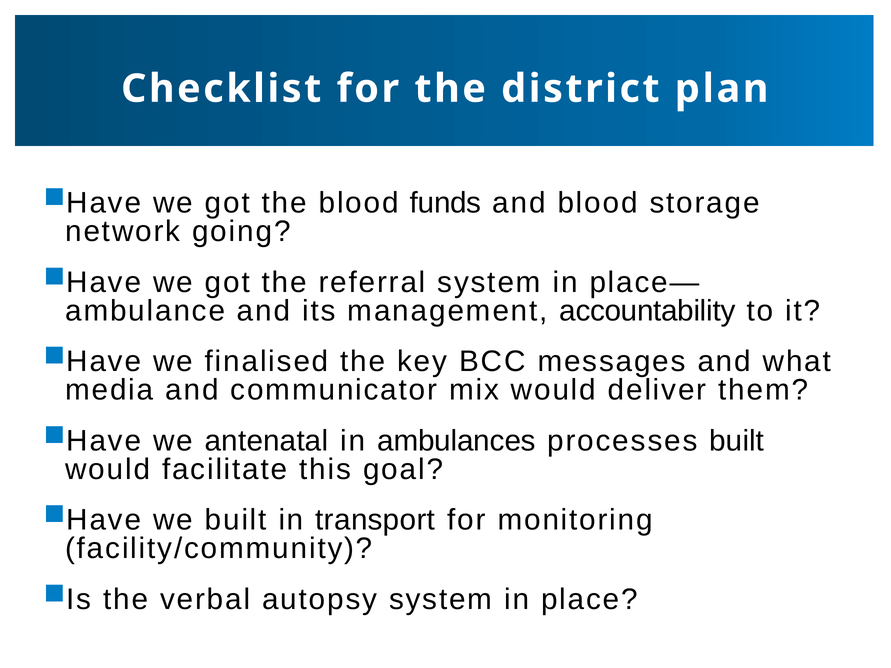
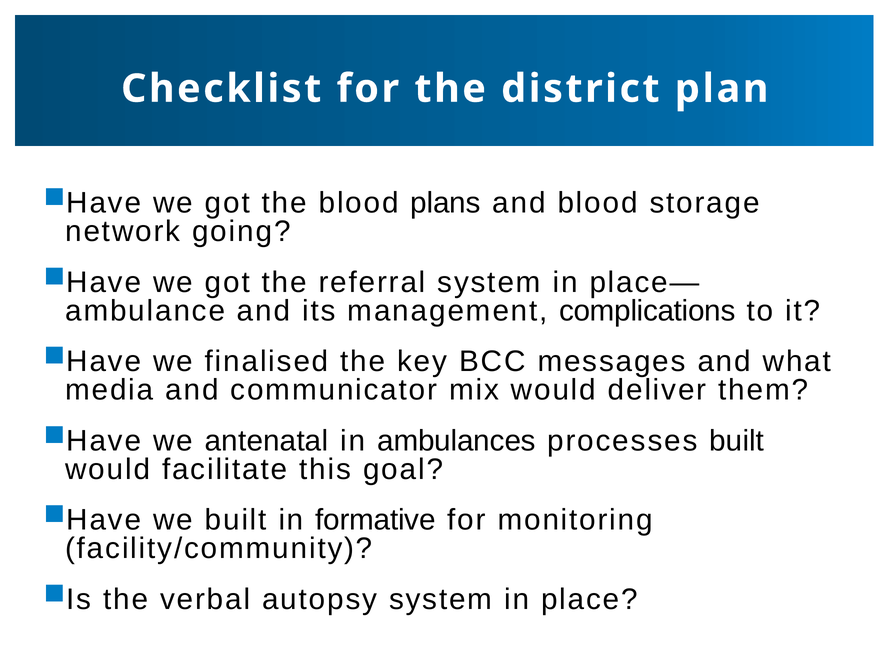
funds: funds -> plans
accountability: accountability -> complications
transport: transport -> formative
